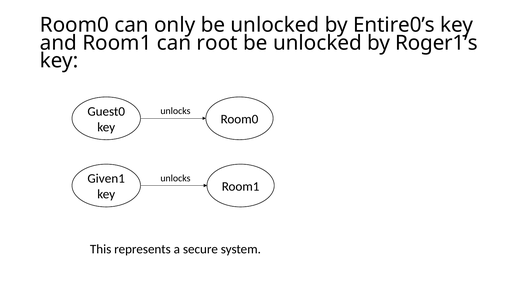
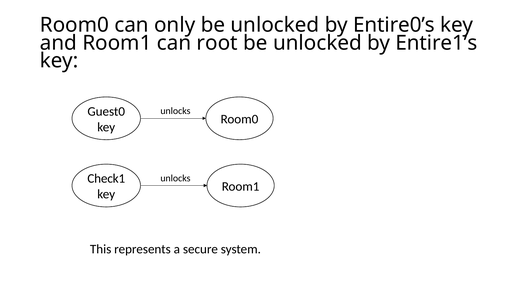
Roger1’s: Roger1’s -> Entire1’s
Given1: Given1 -> Check1
